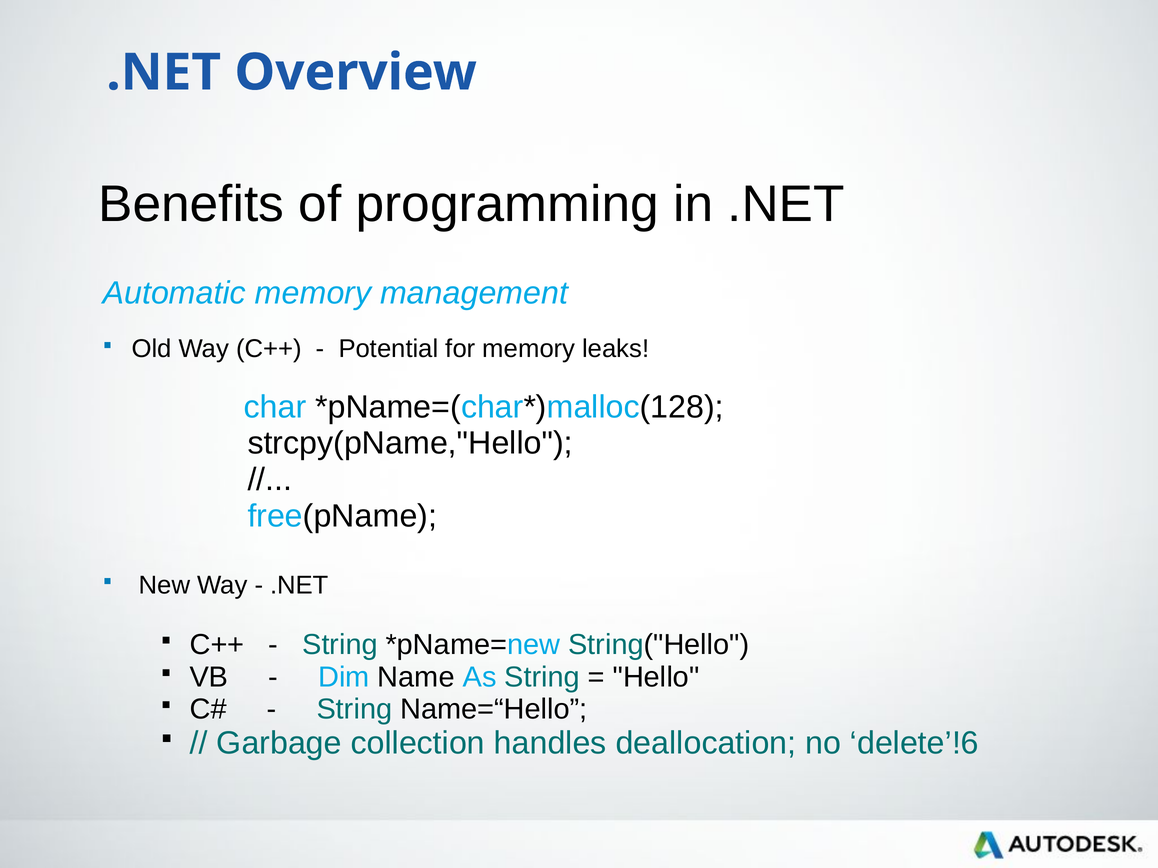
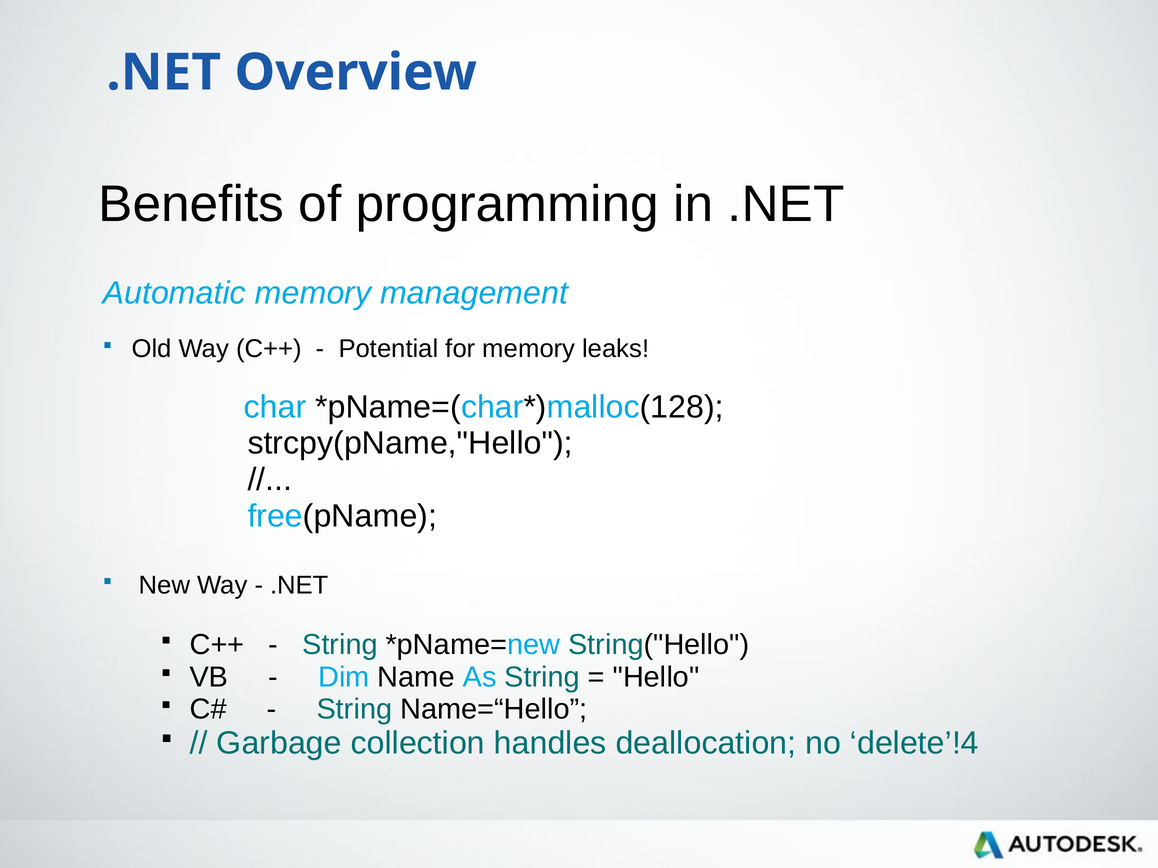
delete’!6: delete’!6 -> delete’!4
